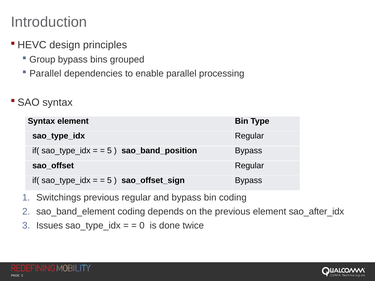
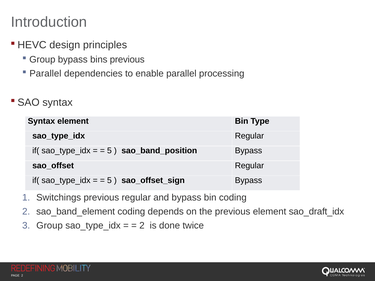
bins grouped: grouped -> previous
sao_after_idx: sao_after_idx -> sao_draft_idx
Issues at (50, 226): Issues -> Group
0 at (142, 226): 0 -> 2
